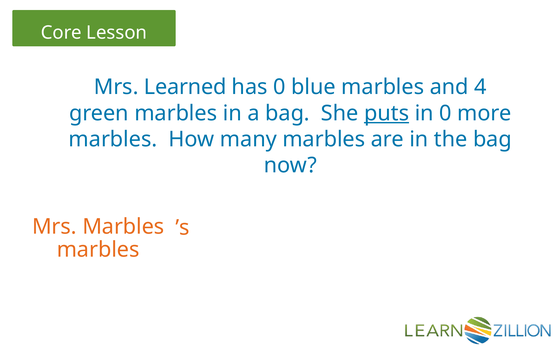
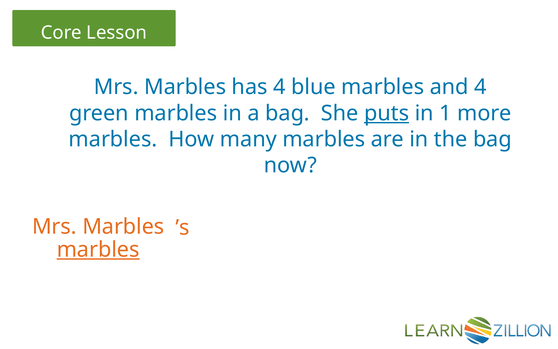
Learned at (185, 87): Learned -> Marbles
has 0: 0 -> 4
in 0: 0 -> 1
marbles at (98, 249) underline: none -> present
